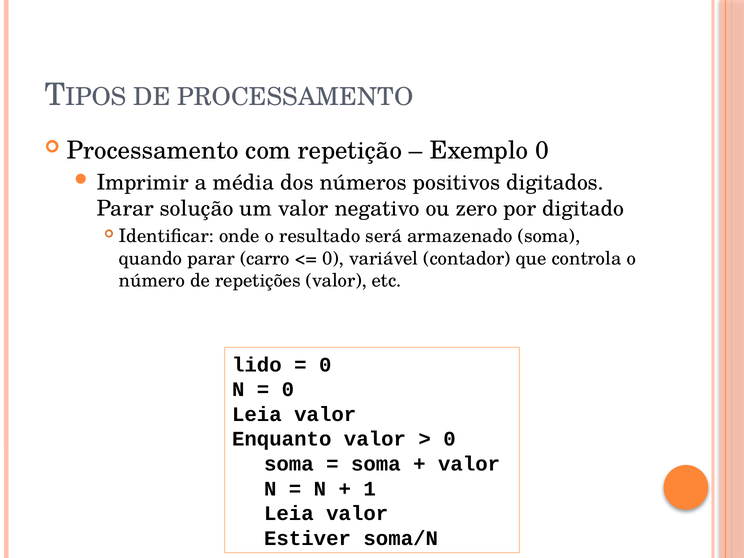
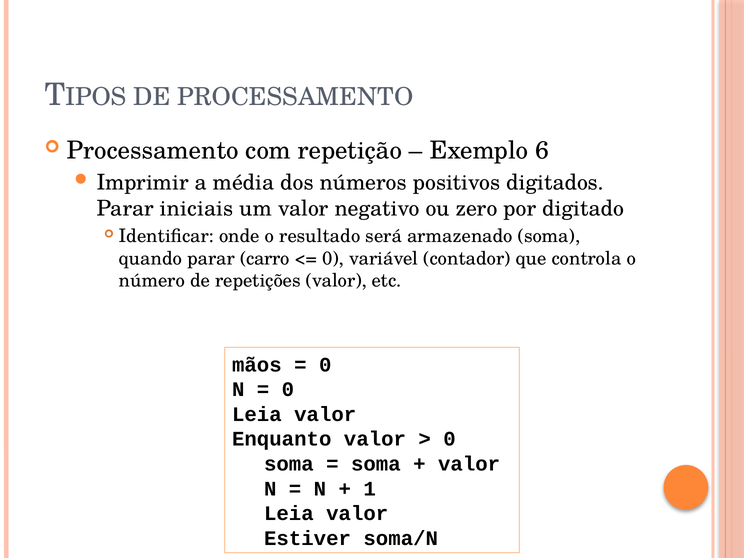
Exemplo 0: 0 -> 6
solução: solução -> iniciais
lido: lido -> mãos
